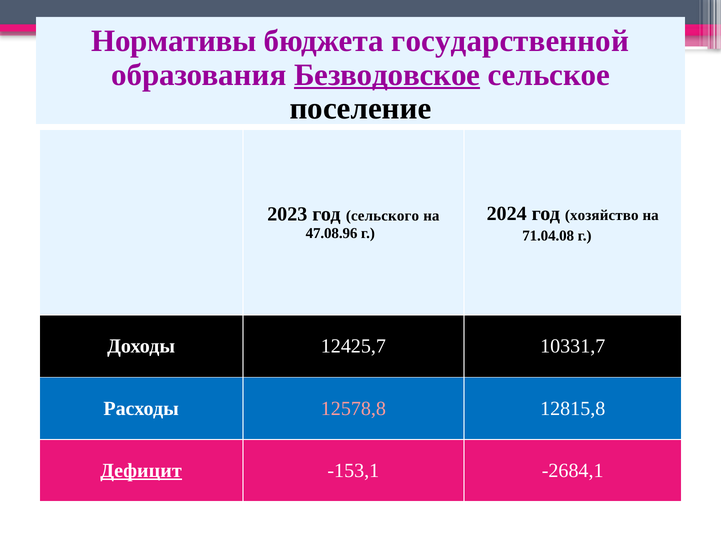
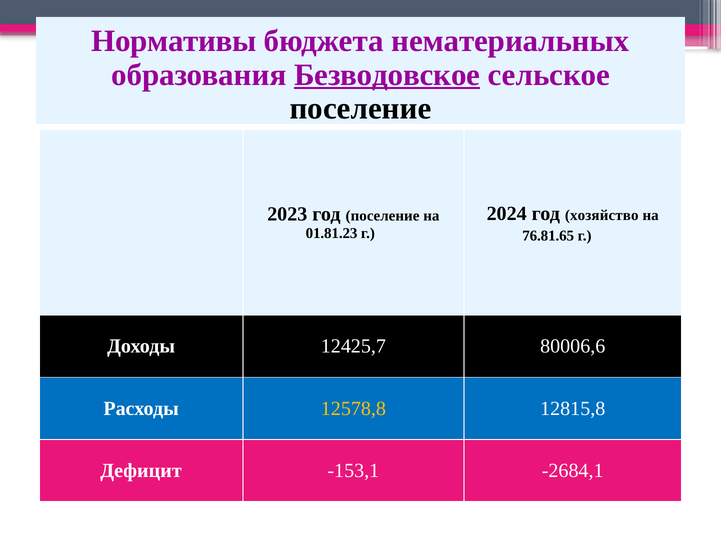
государственной: государственной -> нематериальных
год сельского: сельского -> поселение
47.08.96: 47.08.96 -> 01.81.23
71.04.08: 71.04.08 -> 76.81.65
10331,7: 10331,7 -> 80006,6
12578,8 colour: pink -> yellow
Дефицит underline: present -> none
